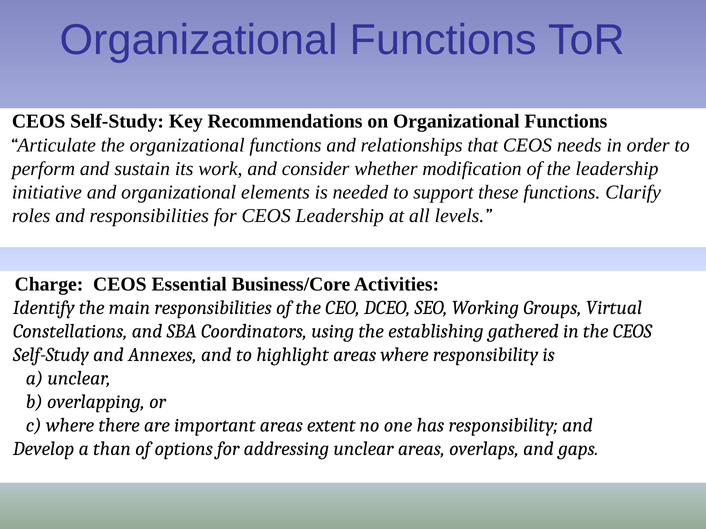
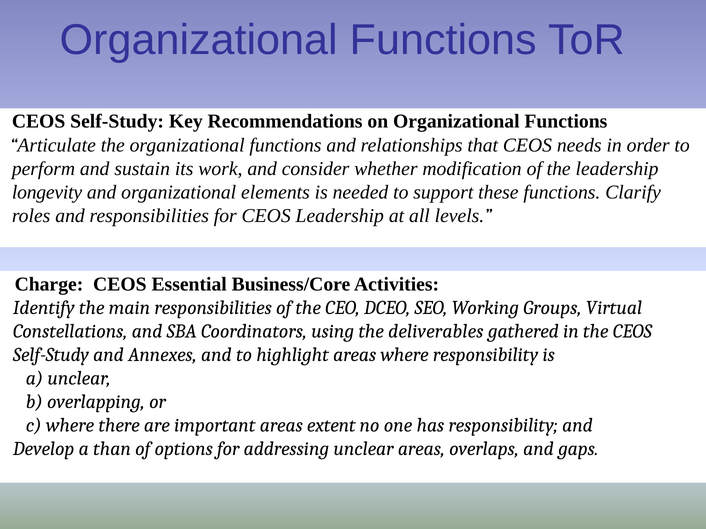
initiative: initiative -> longevity
establishing: establishing -> deliverables
